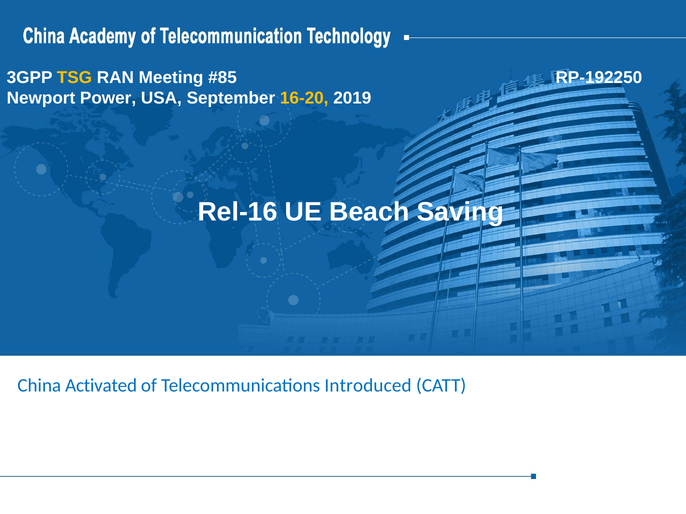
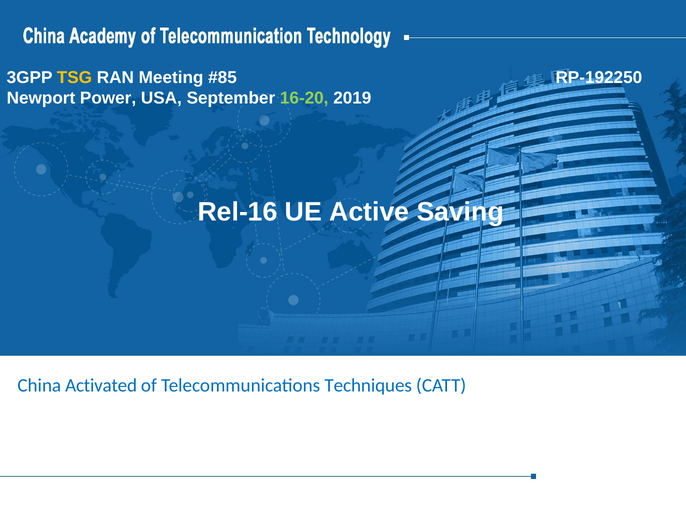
16-20 colour: yellow -> light green
Beach: Beach -> Active
Introduced: Introduced -> Techniques
